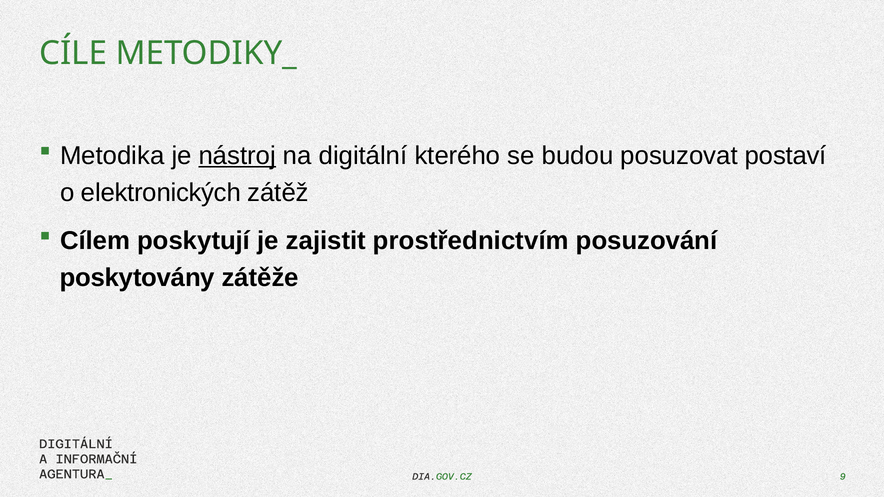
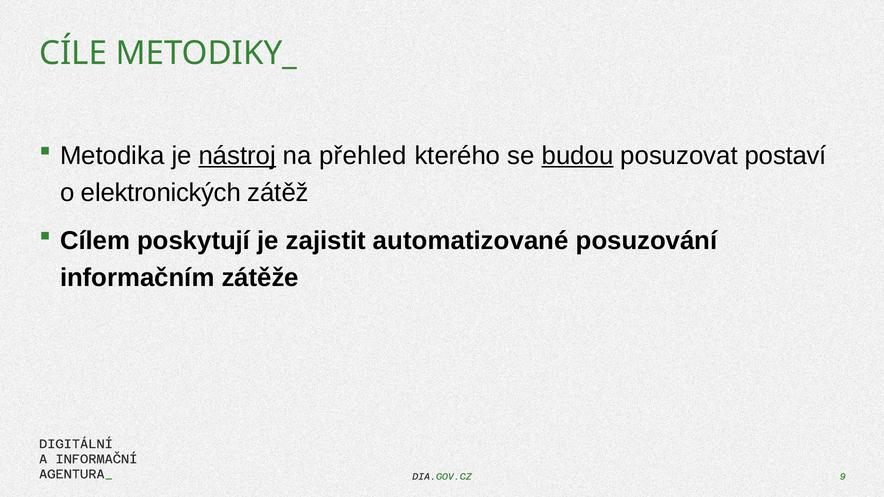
digitální: digitální -> přehled
budou underline: none -> present
prostřednictvím: prostřednictvím -> automatizované
poskytovány: poskytovány -> informačním
